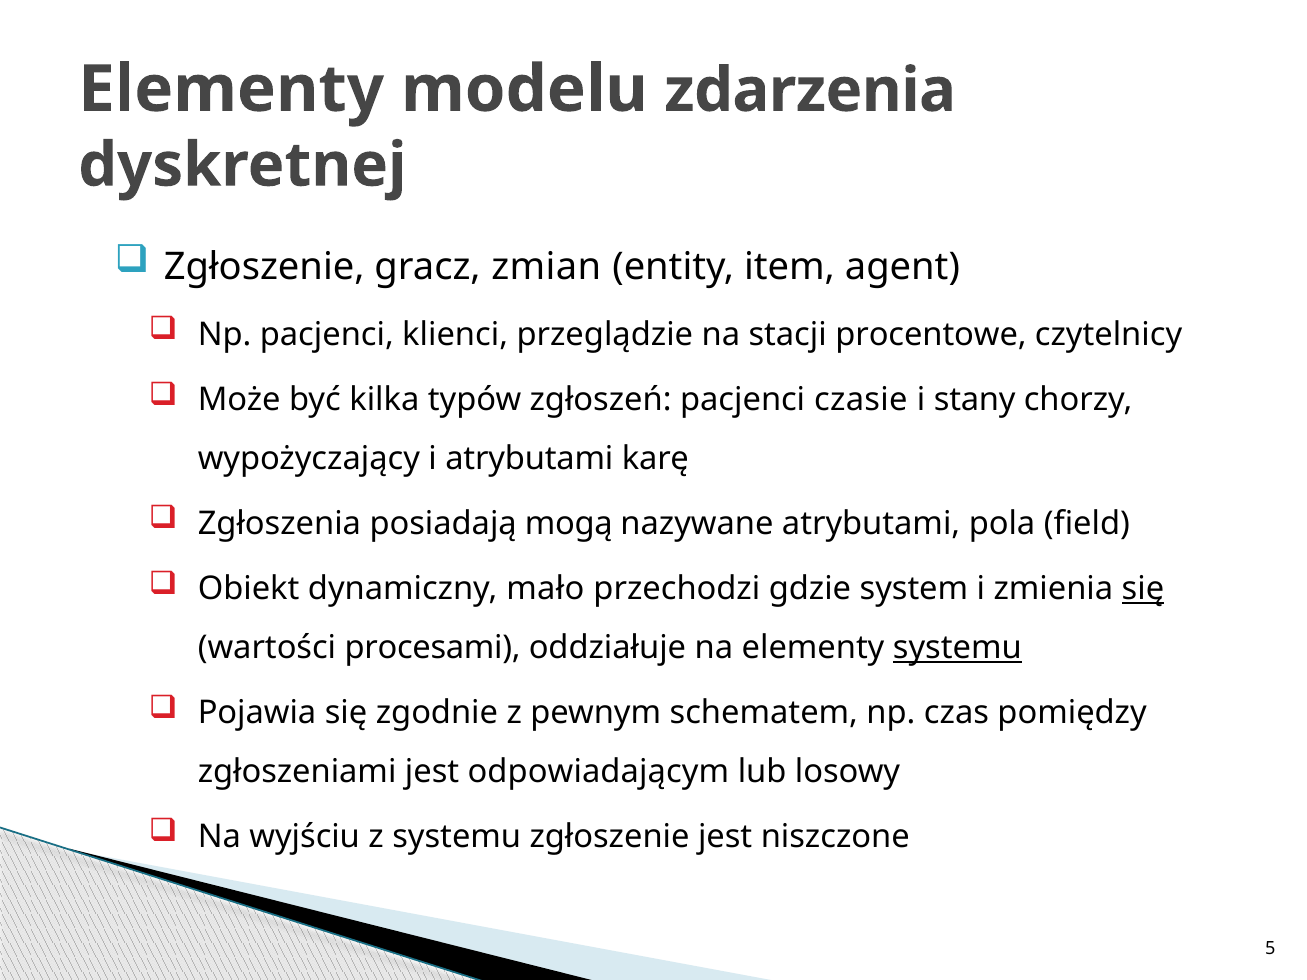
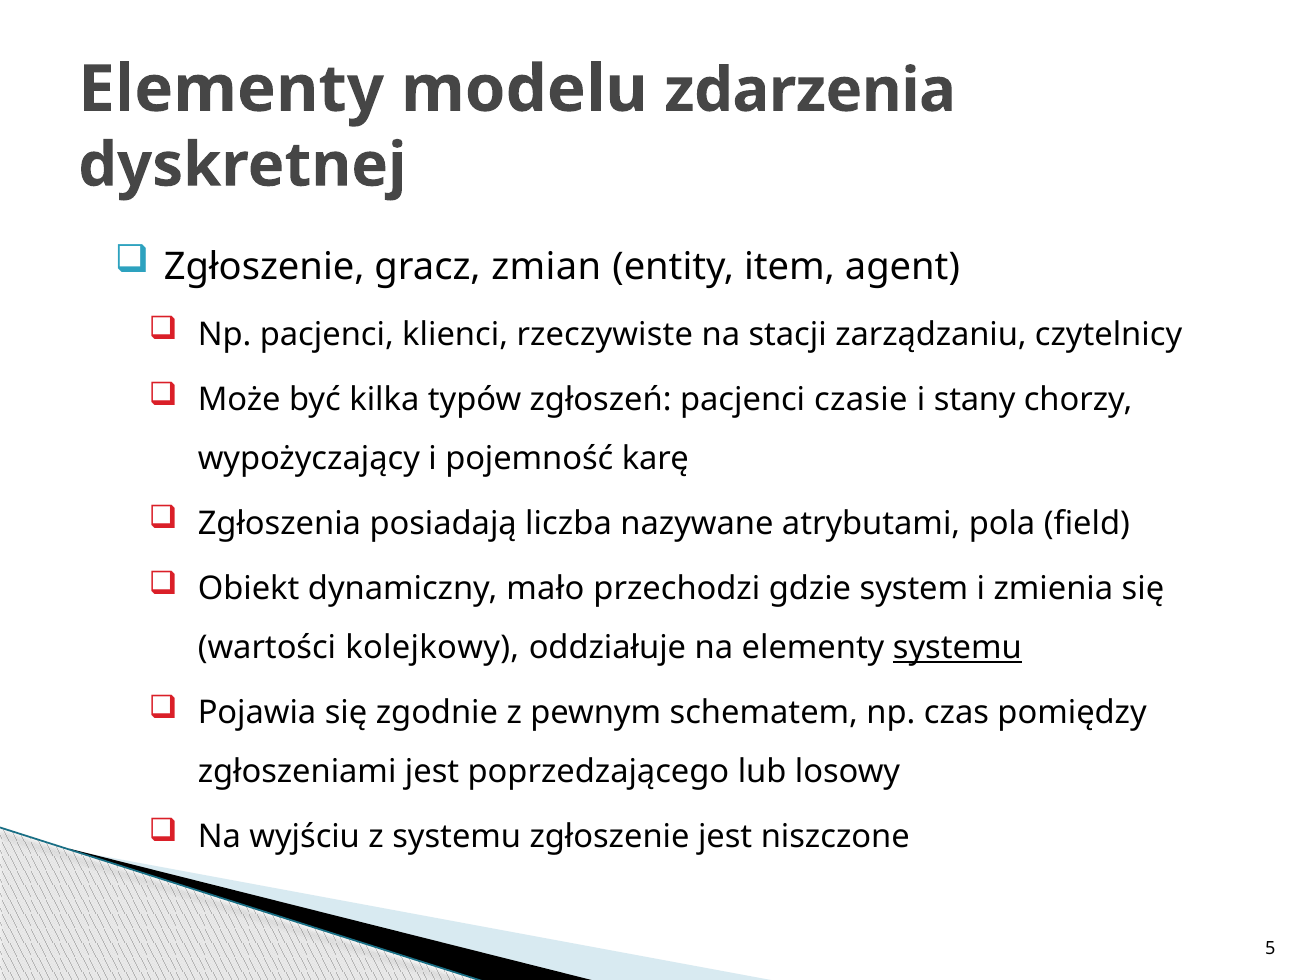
przeglądzie: przeglądzie -> rzeczywiste
procentowe: procentowe -> zarządzaniu
i atrybutami: atrybutami -> pojemność
mogą: mogą -> liczba
się at (1143, 589) underline: present -> none
procesami: procesami -> kolejkowy
odpowiadającym: odpowiadającym -> poprzedzającego
